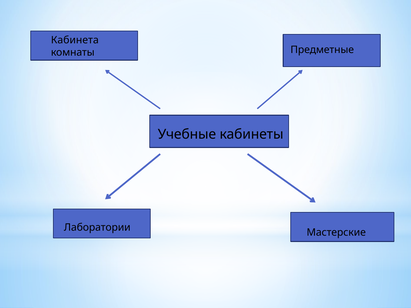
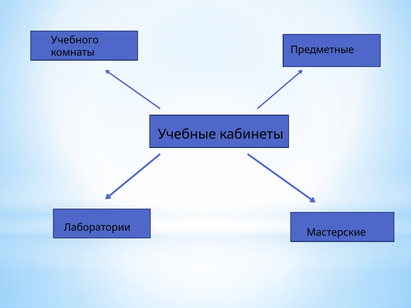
Кабинета: Кабинета -> Учебного
